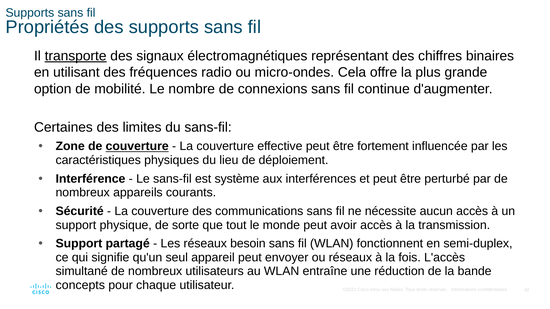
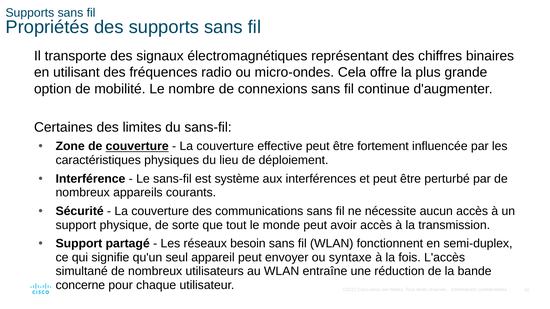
transporte underline: present -> none
ou réseaux: réseaux -> syntaxe
concepts: concepts -> concerne
